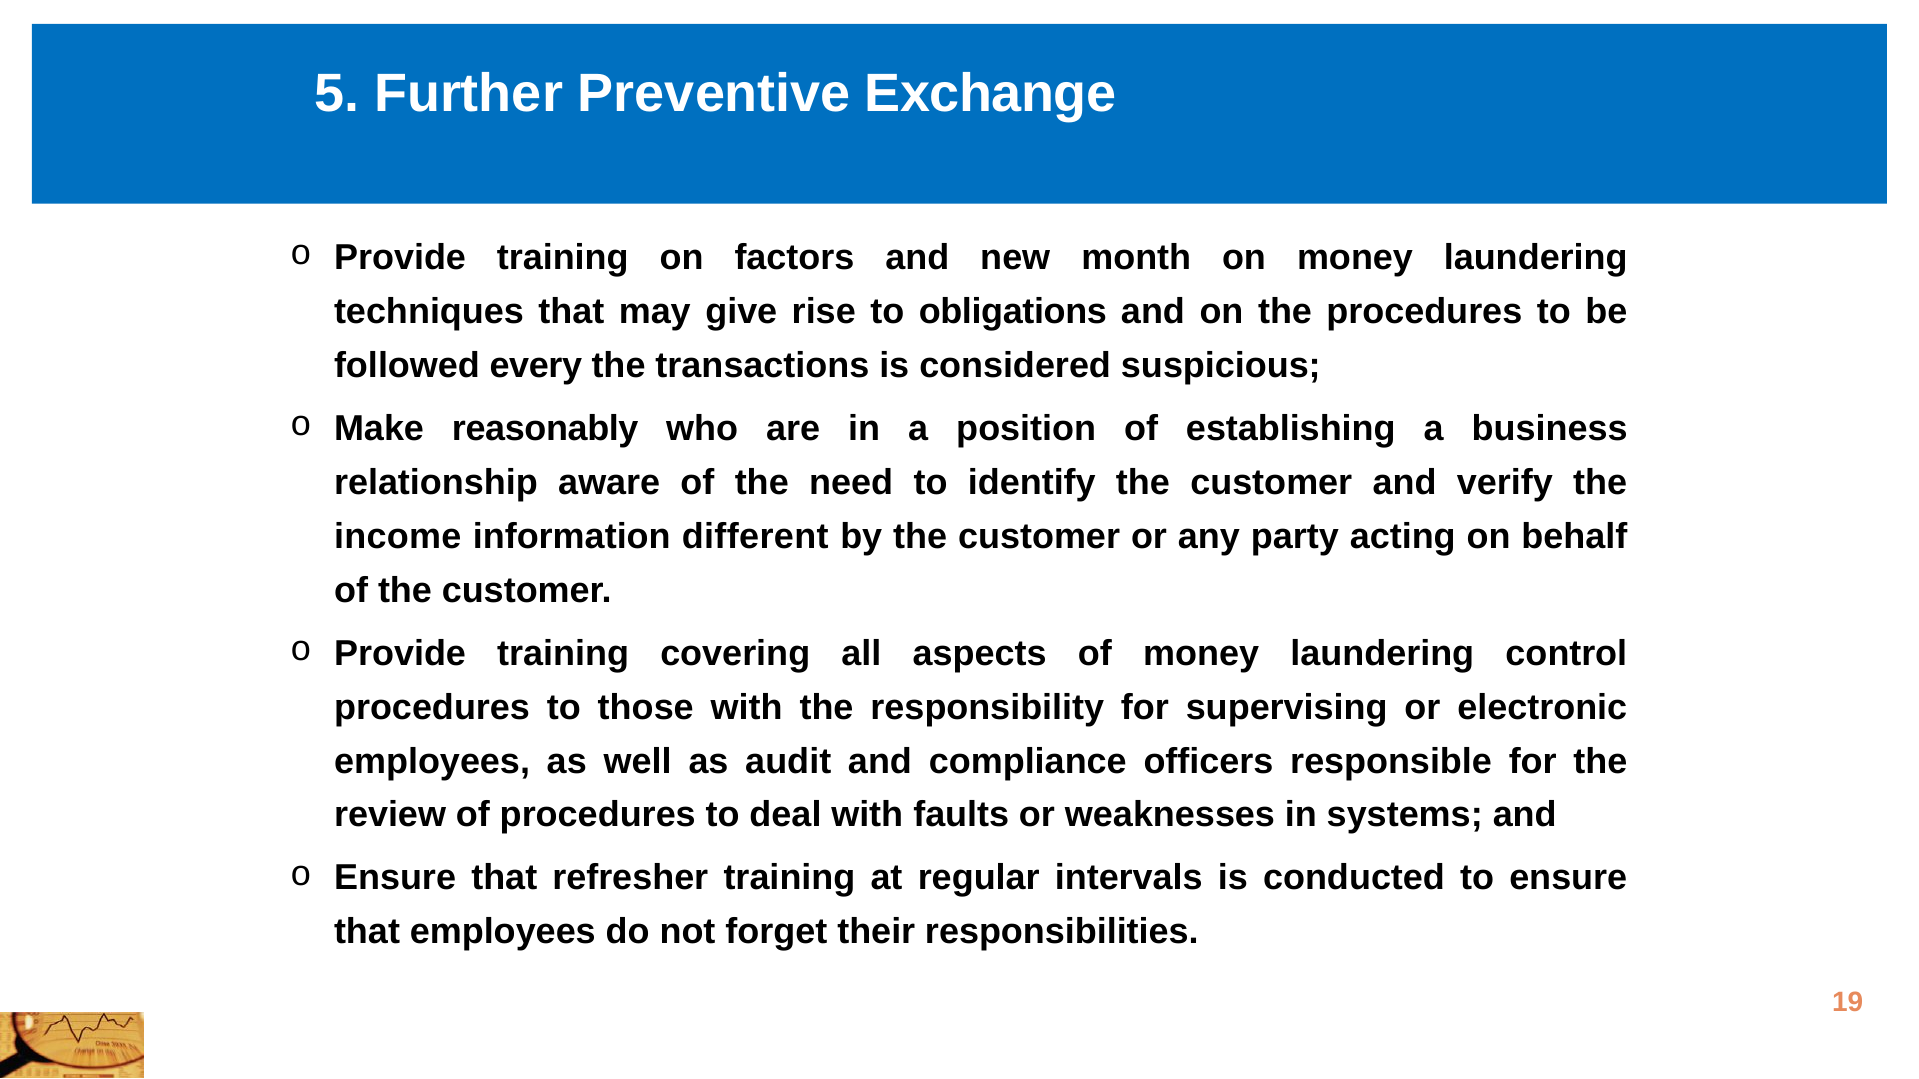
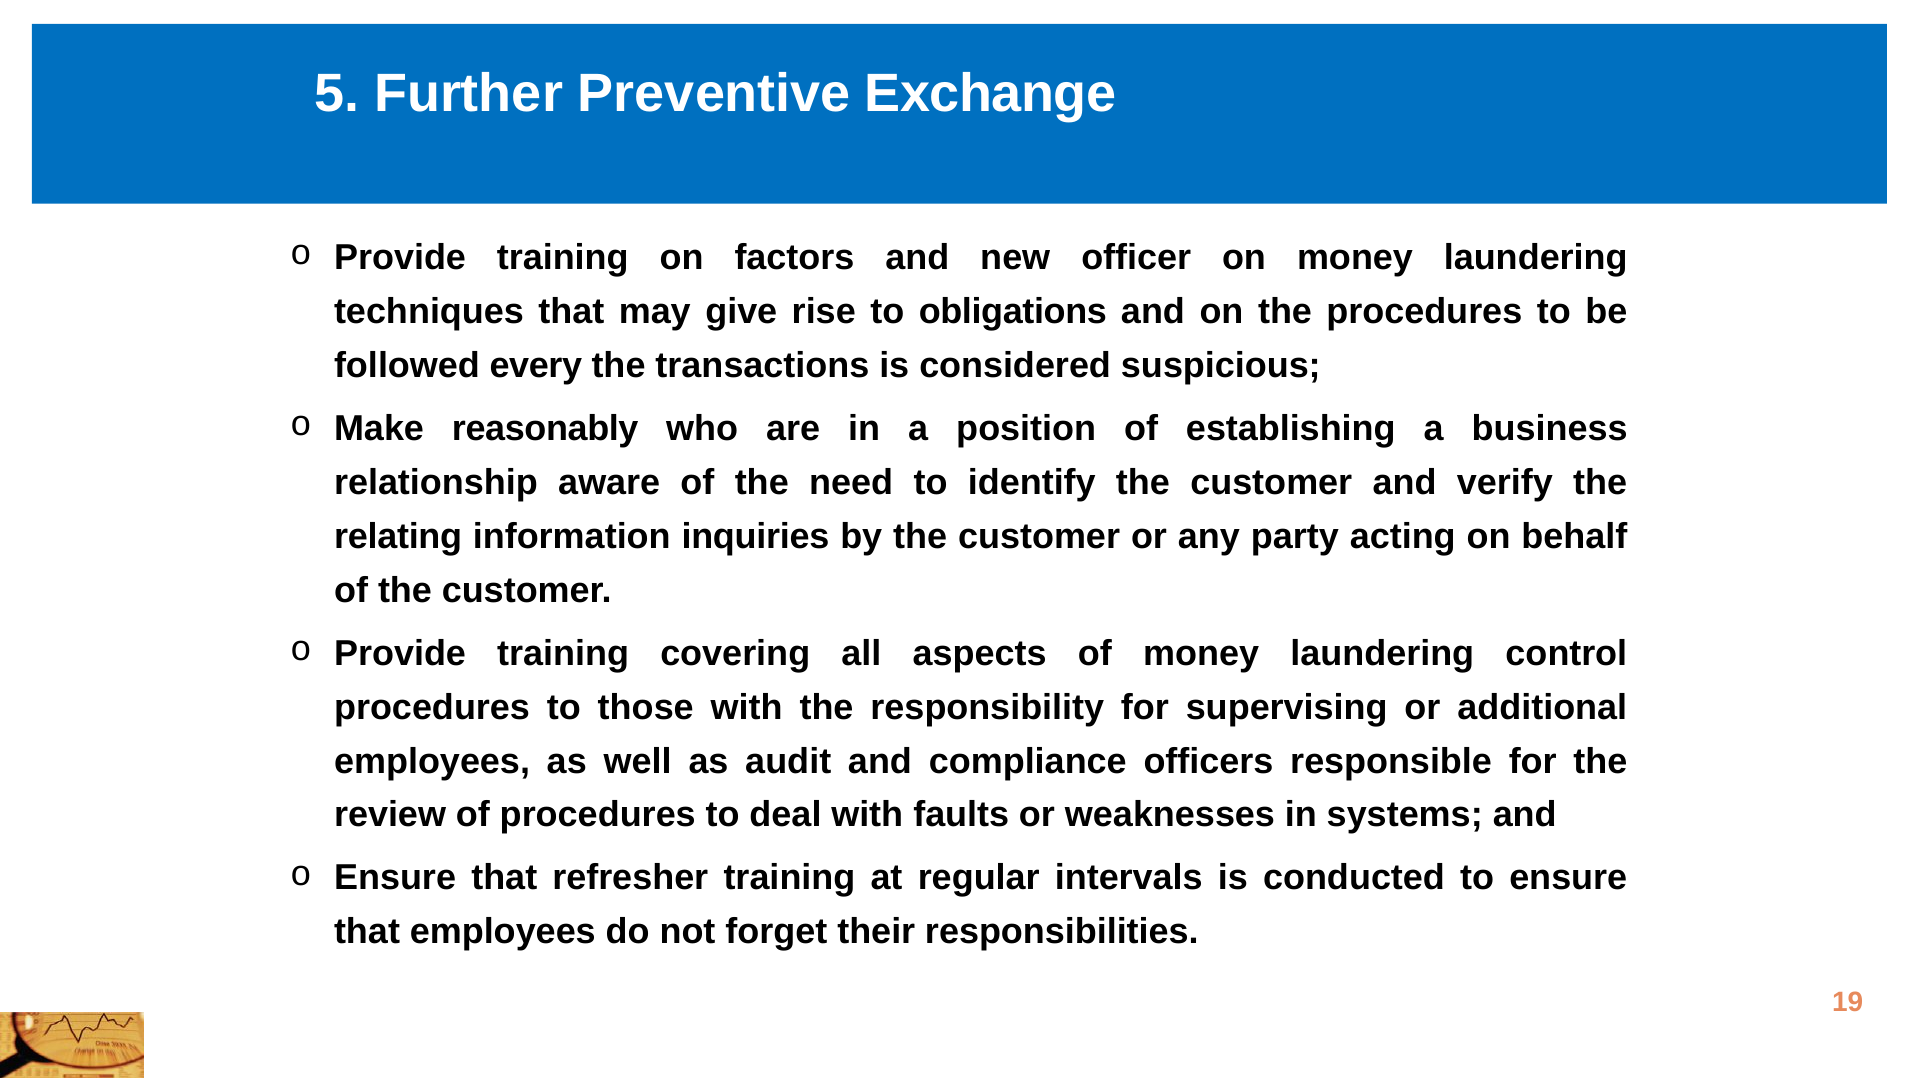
month: month -> officer
income: income -> relating
different: different -> inquiries
electronic: electronic -> additional
